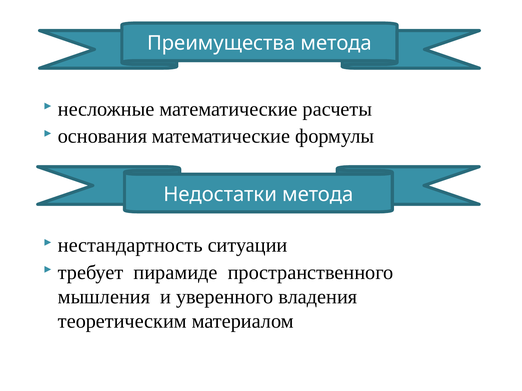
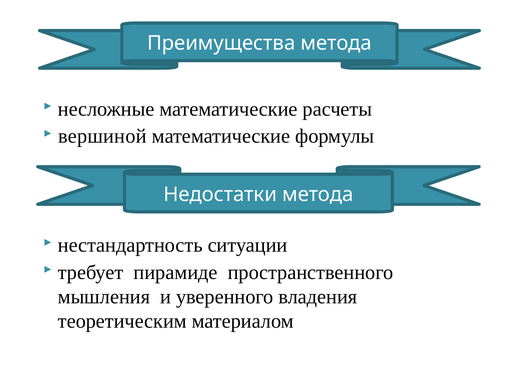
основания: основания -> вершиной
